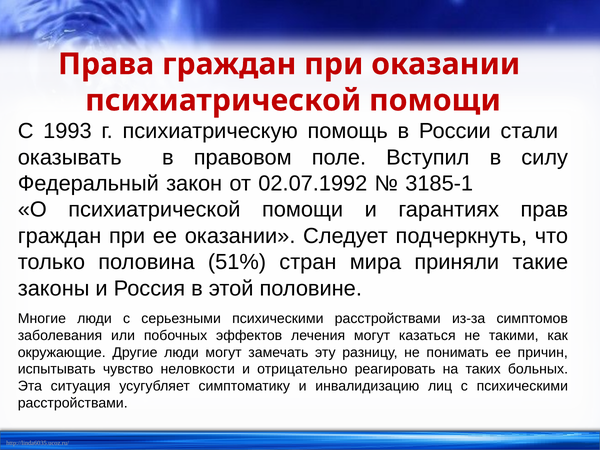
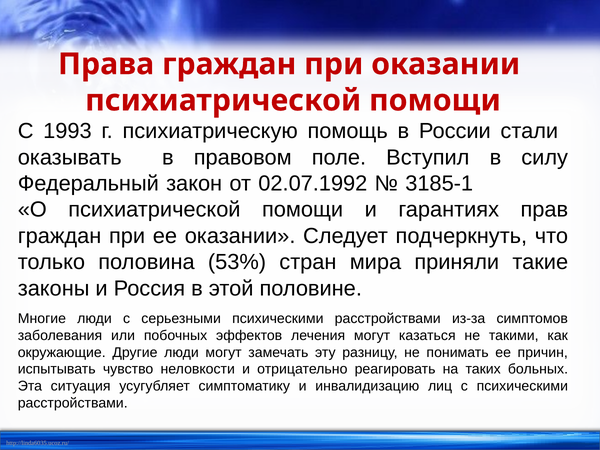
51%: 51% -> 53%
